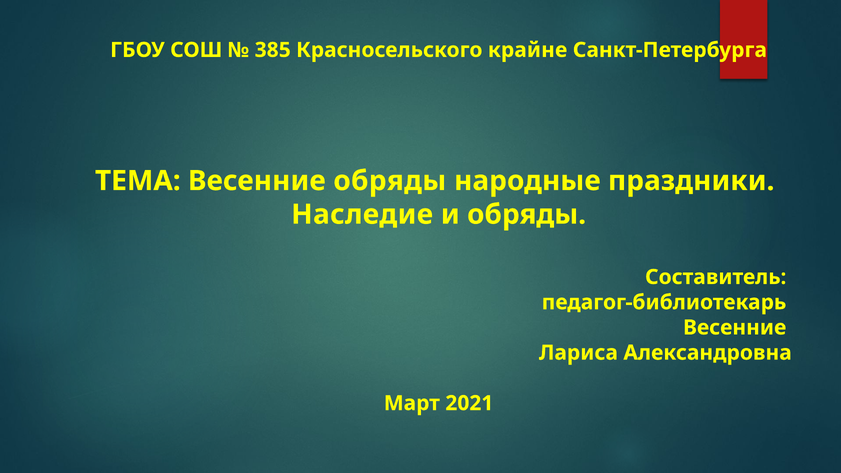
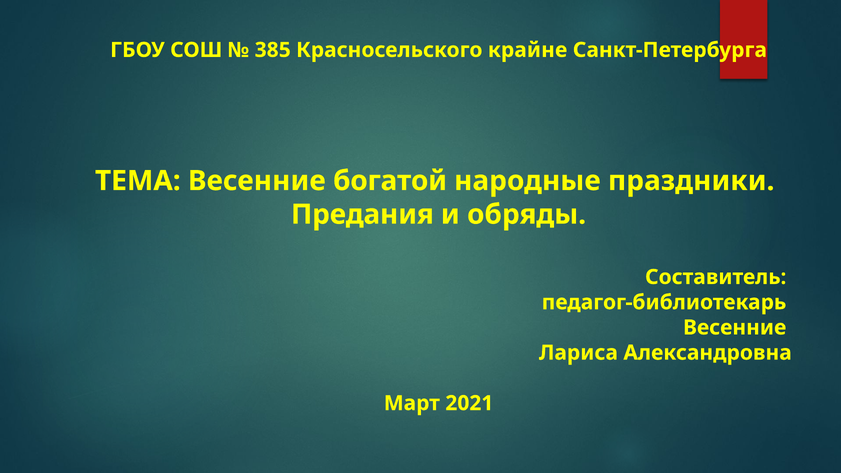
Весенние обряды: обряды -> богатой
Наследие: Наследие -> Предания
